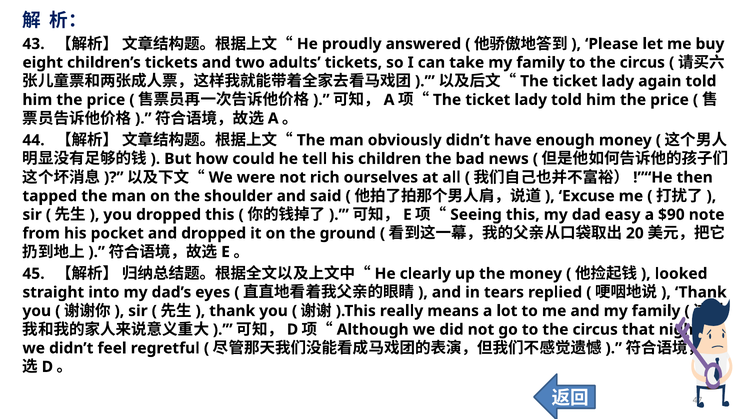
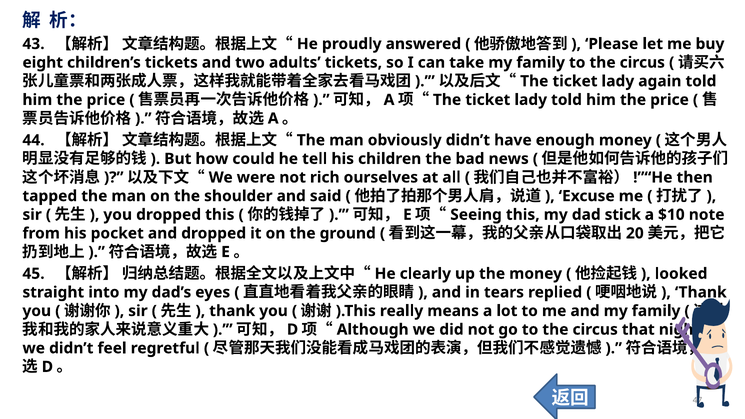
easy: easy -> stick
$90: $90 -> $10
